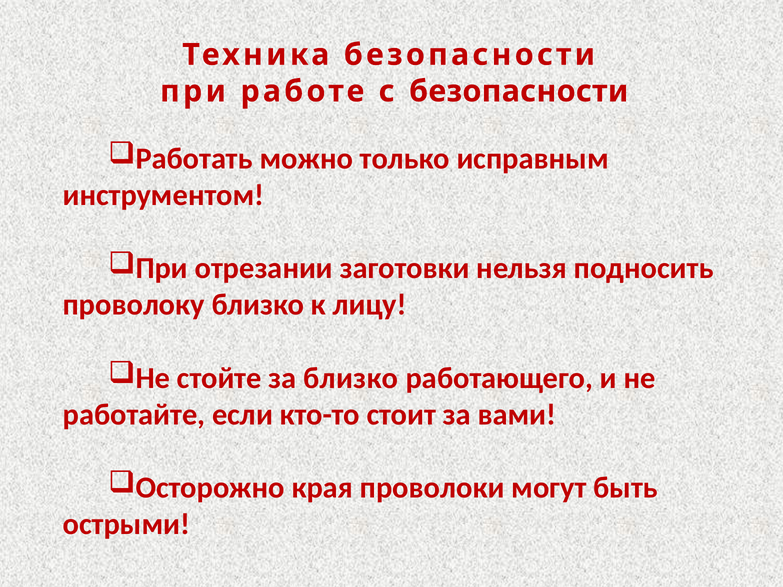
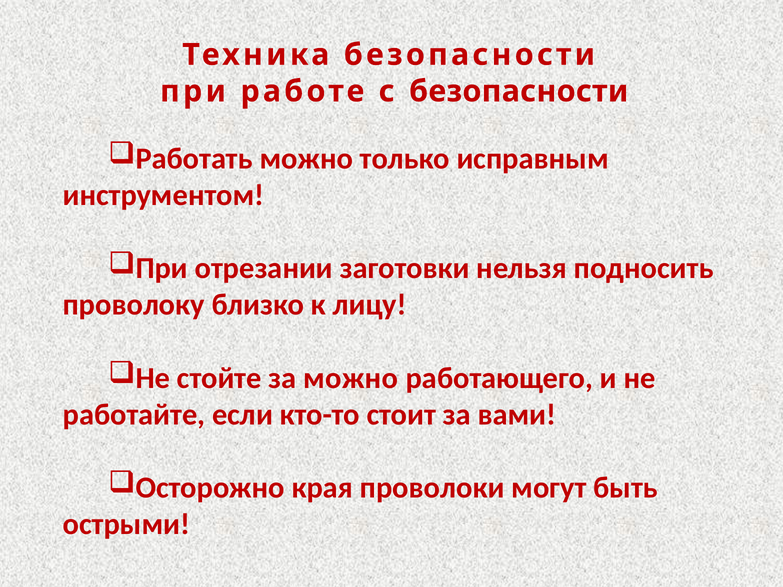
за близко: близко -> можно
